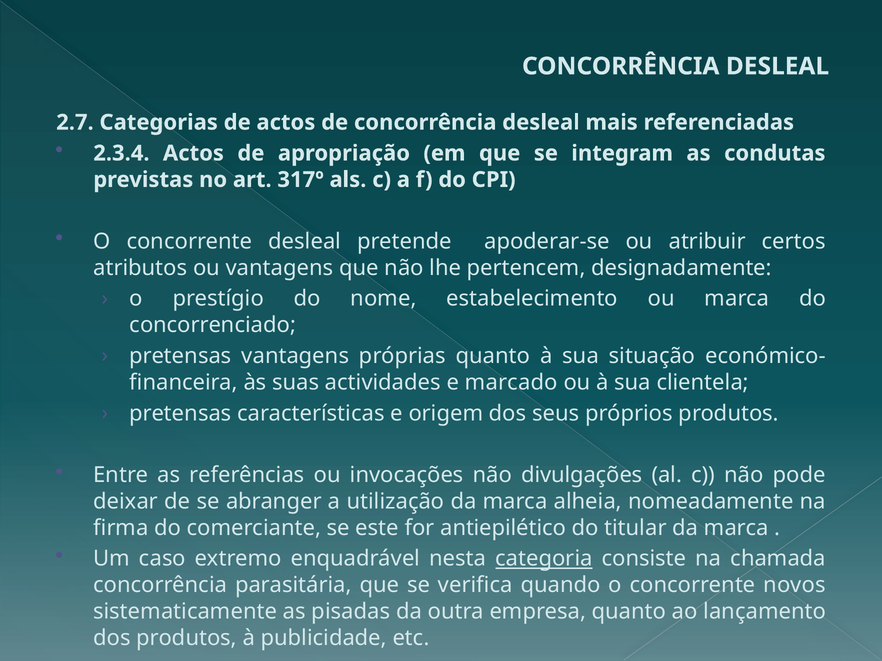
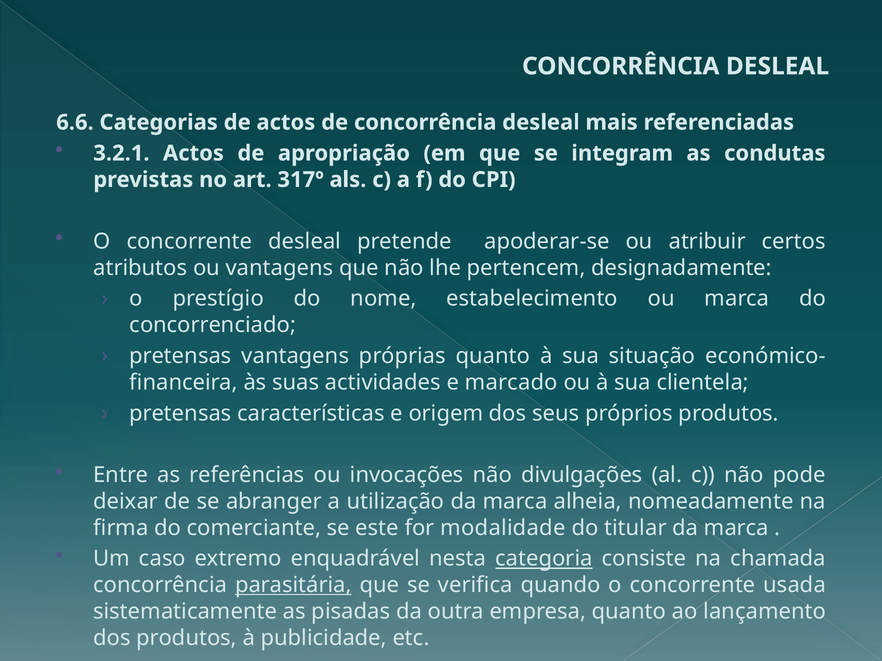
2.7: 2.7 -> 6.6
2.3.4: 2.3.4 -> 3.2.1
antiepilético: antiepilético -> modalidade
parasitária underline: none -> present
novos: novos -> usada
